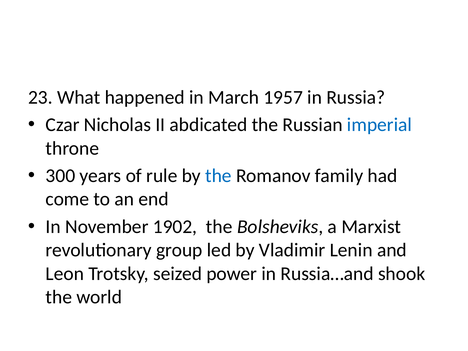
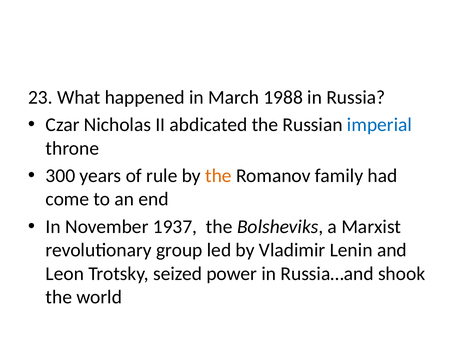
1957: 1957 -> 1988
the at (218, 176) colour: blue -> orange
1902: 1902 -> 1937
